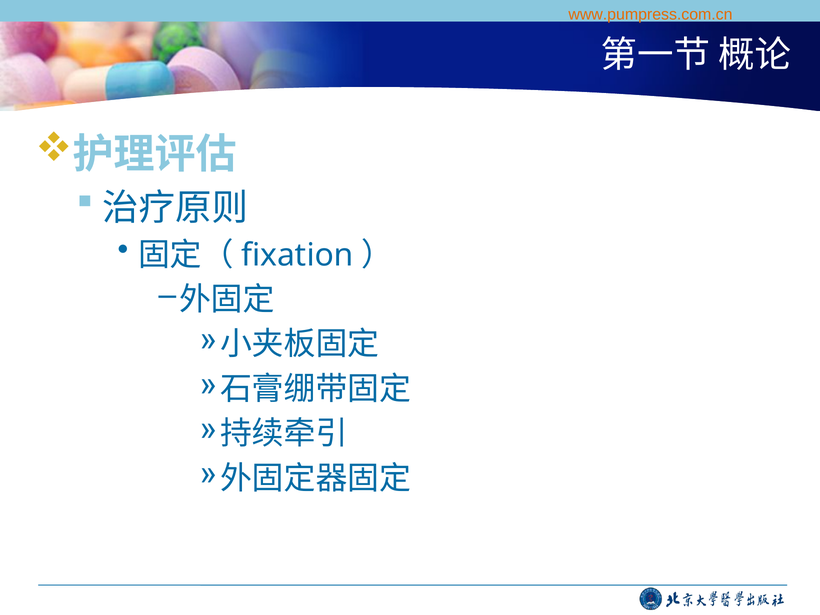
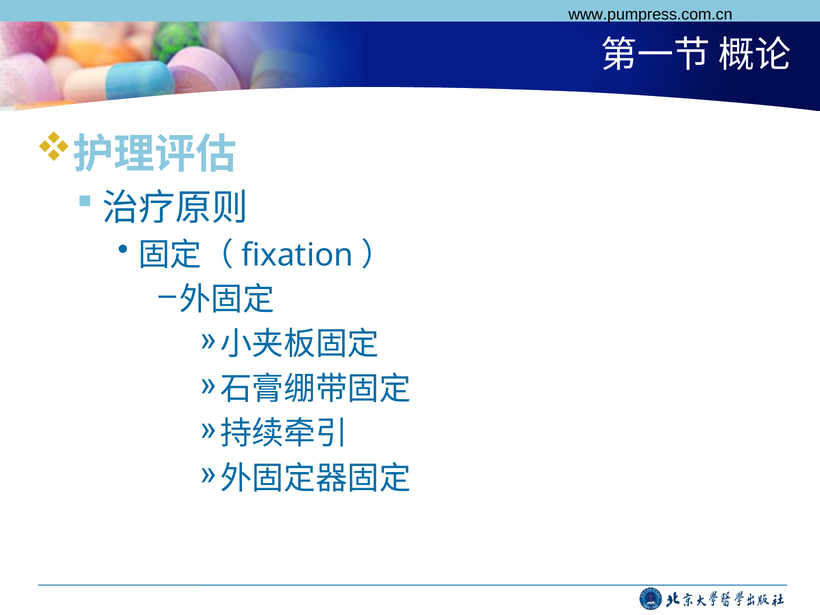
www.pumpress.com.cn colour: orange -> black
